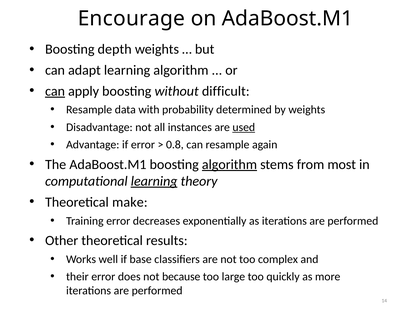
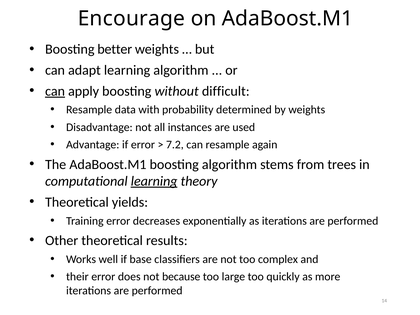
depth: depth -> better
used underline: present -> none
0.8: 0.8 -> 7.2
algorithm at (229, 164) underline: present -> none
most: most -> trees
make: make -> yields
